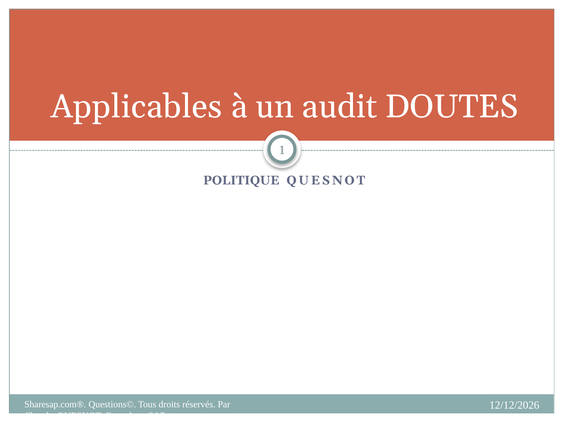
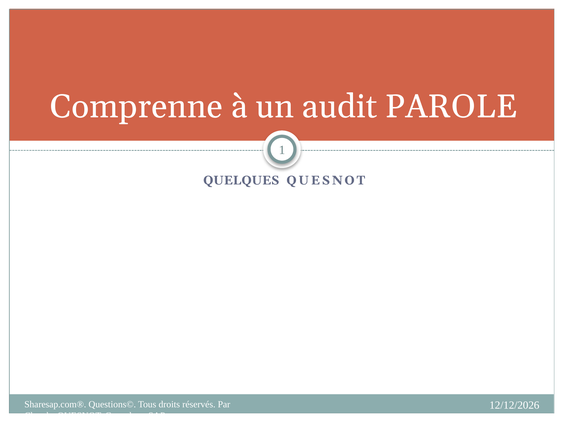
Applicables: Applicables -> Comprenne
DOUTES: DOUTES -> PAROLE
POLITIQUE: POLITIQUE -> QUELQUES
